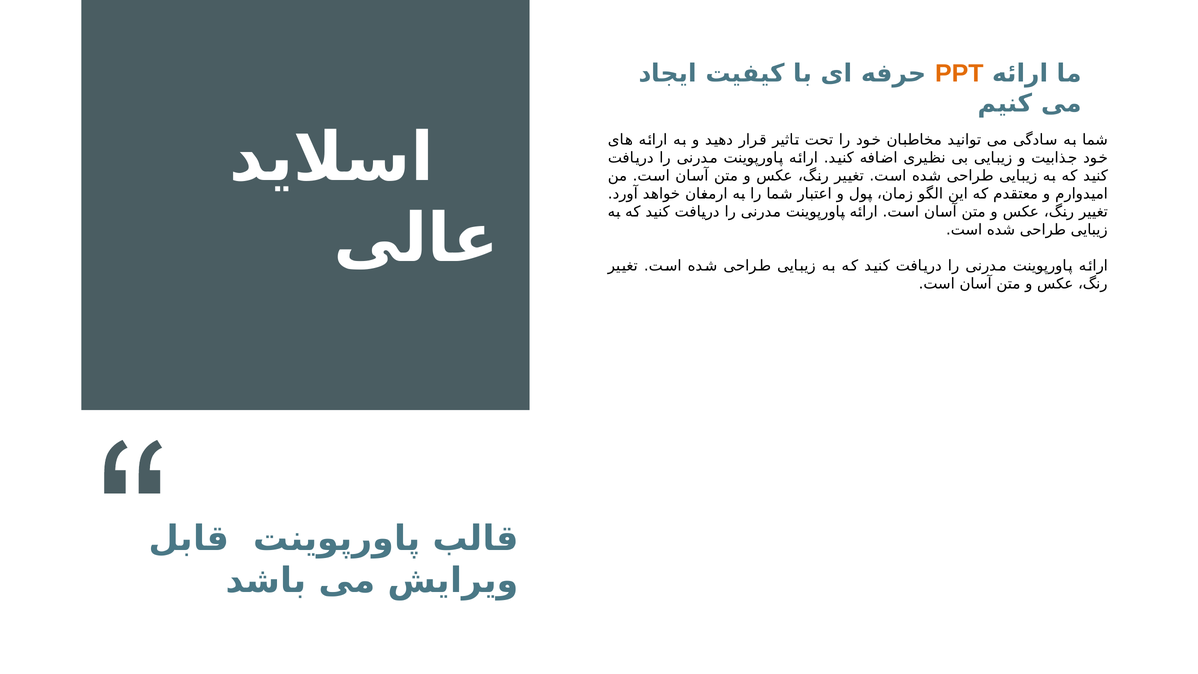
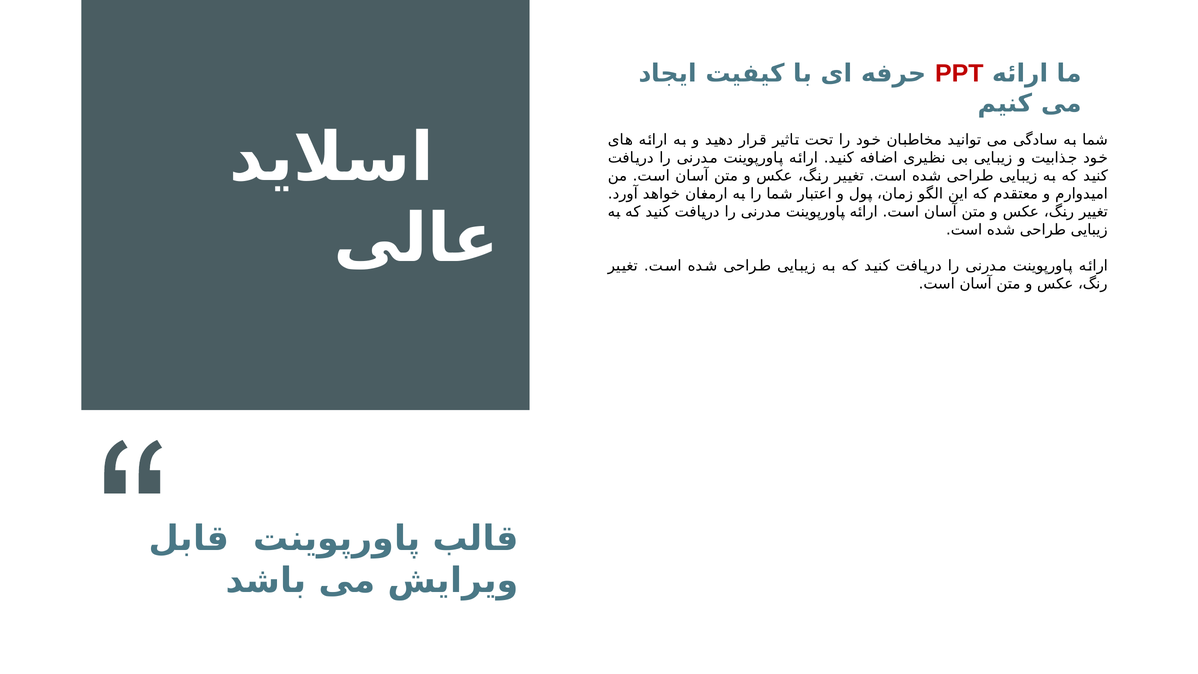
PPT colour: orange -> red
